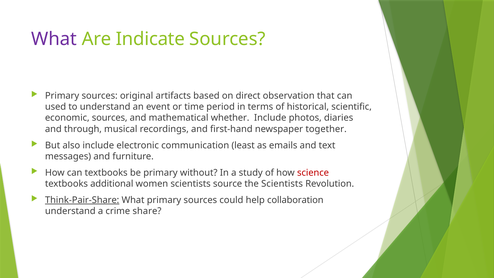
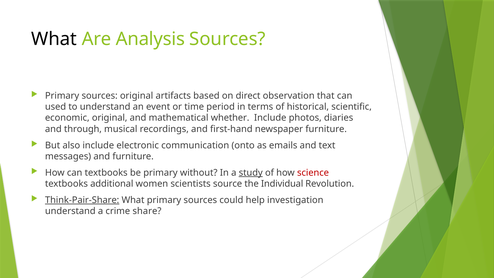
What at (54, 39) colour: purple -> black
Indicate: Indicate -> Analysis
economic sources: sources -> original
newspaper together: together -> furniture
least: least -> onto
study underline: none -> present
the Scientists: Scientists -> Individual
collaboration: collaboration -> investigation
